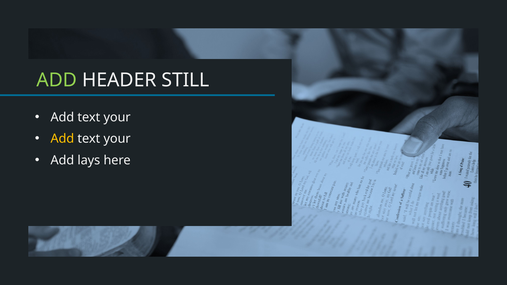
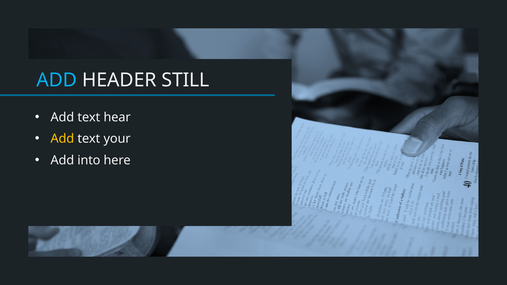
ADD at (57, 80) colour: light green -> light blue
your at (117, 117): your -> hear
lays: lays -> into
